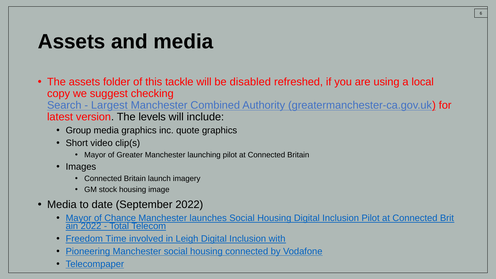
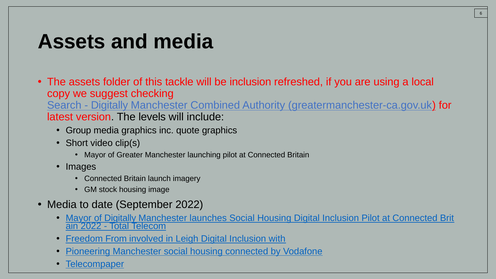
be disabled: disabled -> inclusion
Largest at (109, 105): Largest -> Digitally
of Chance: Chance -> Digitally
Time: Time -> From
